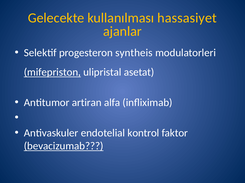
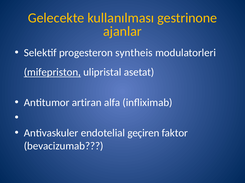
hassasiyet: hassasiyet -> gestrinone
kontrol: kontrol -> geçiren
bevacizumab underline: present -> none
